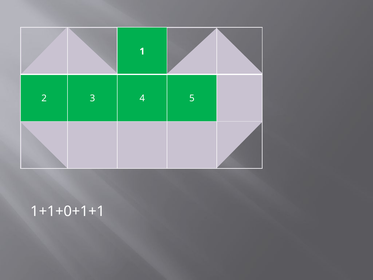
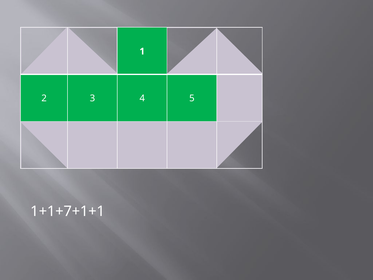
1+1+0+1+1: 1+1+0+1+1 -> 1+1+7+1+1
